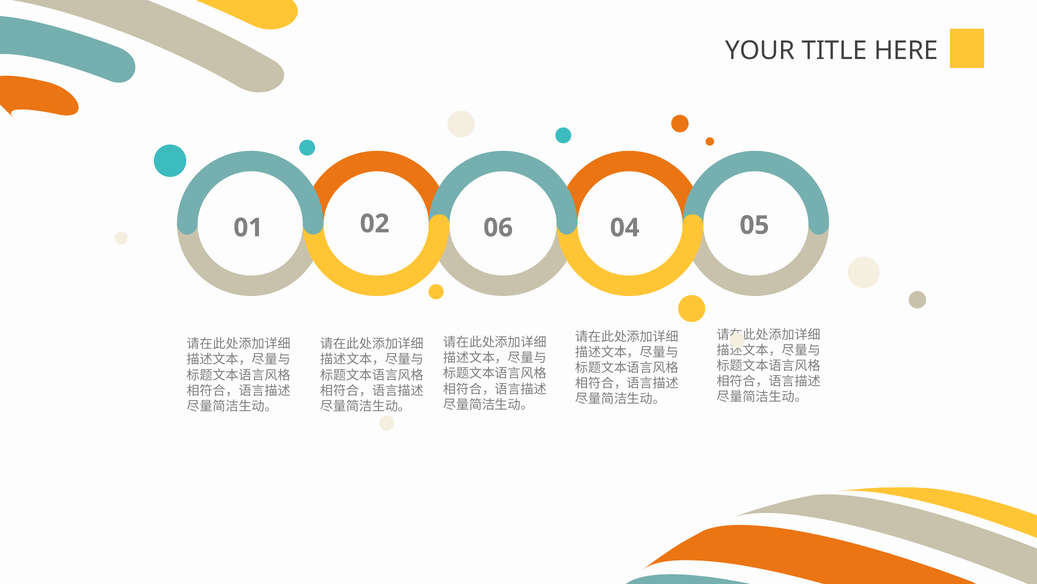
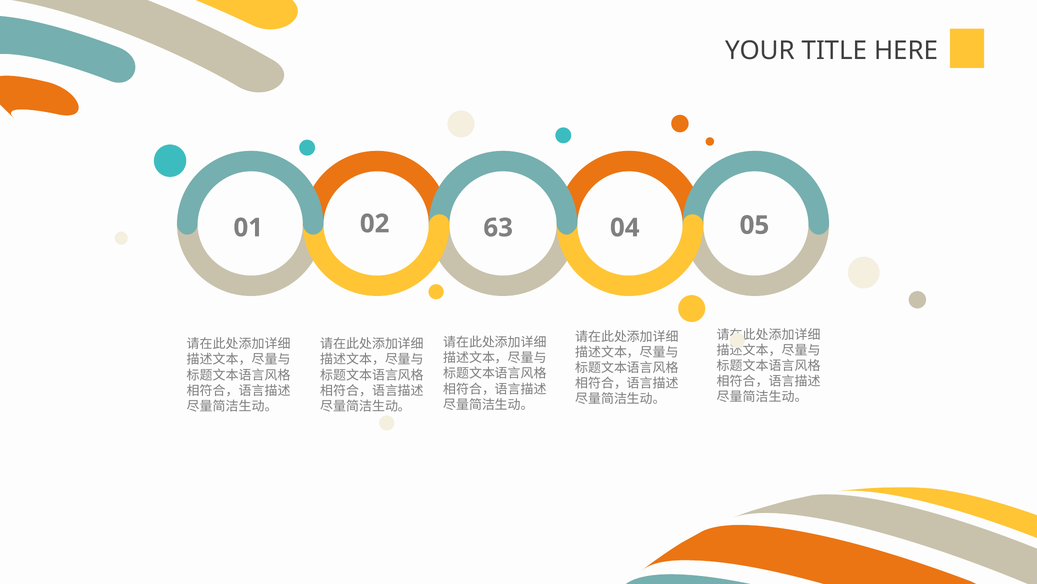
06: 06 -> 63
